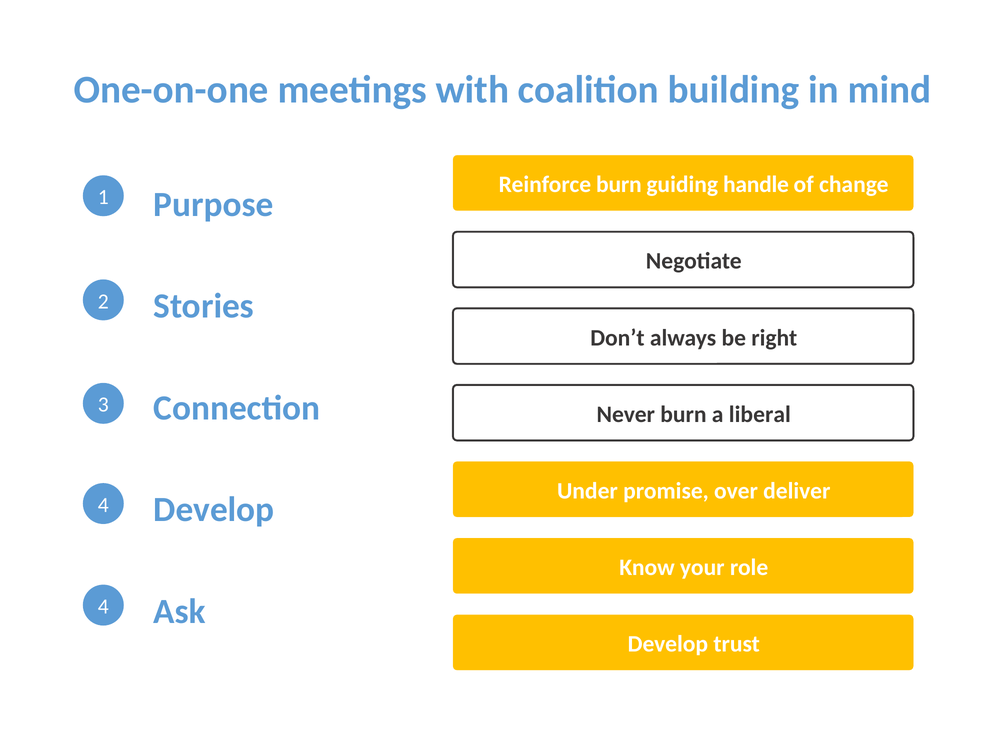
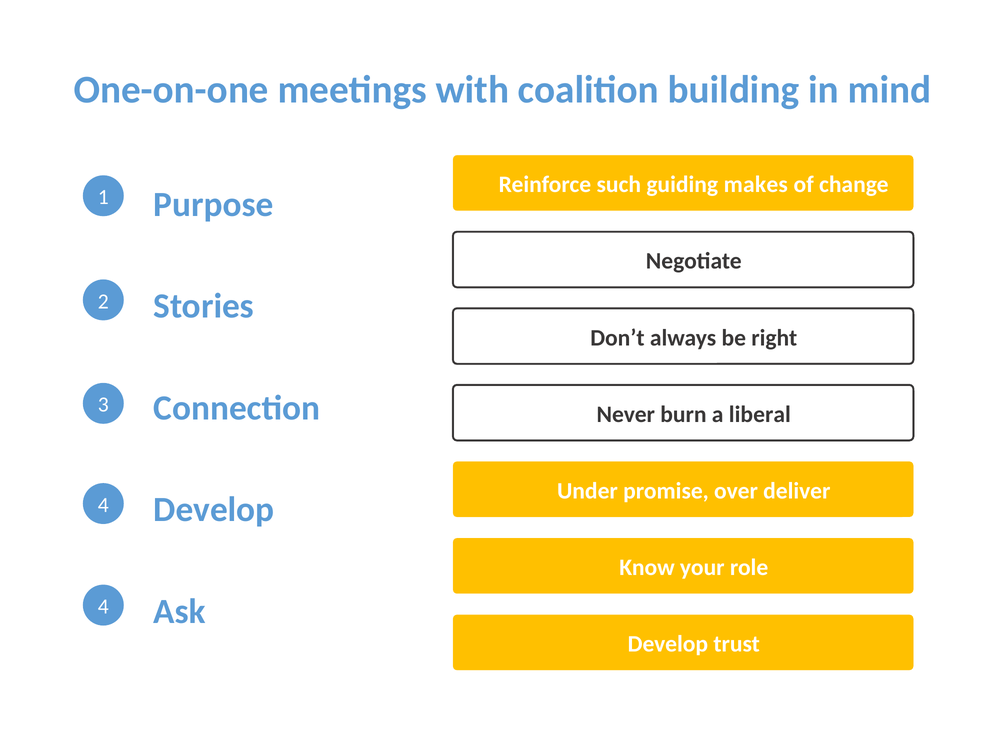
Reinforce burn: burn -> such
handle: handle -> makes
